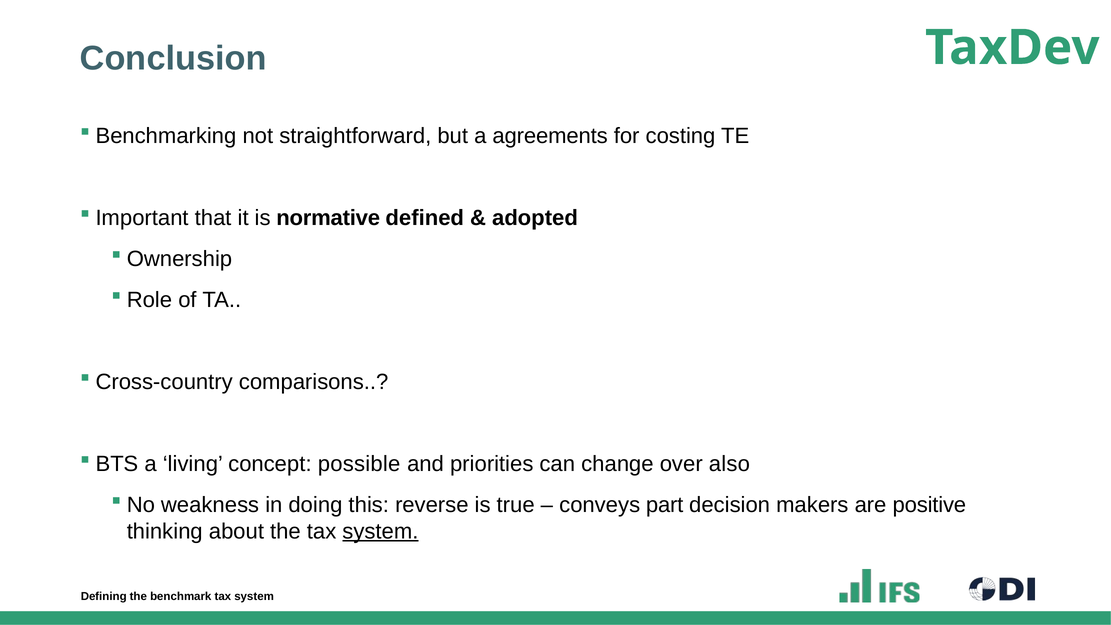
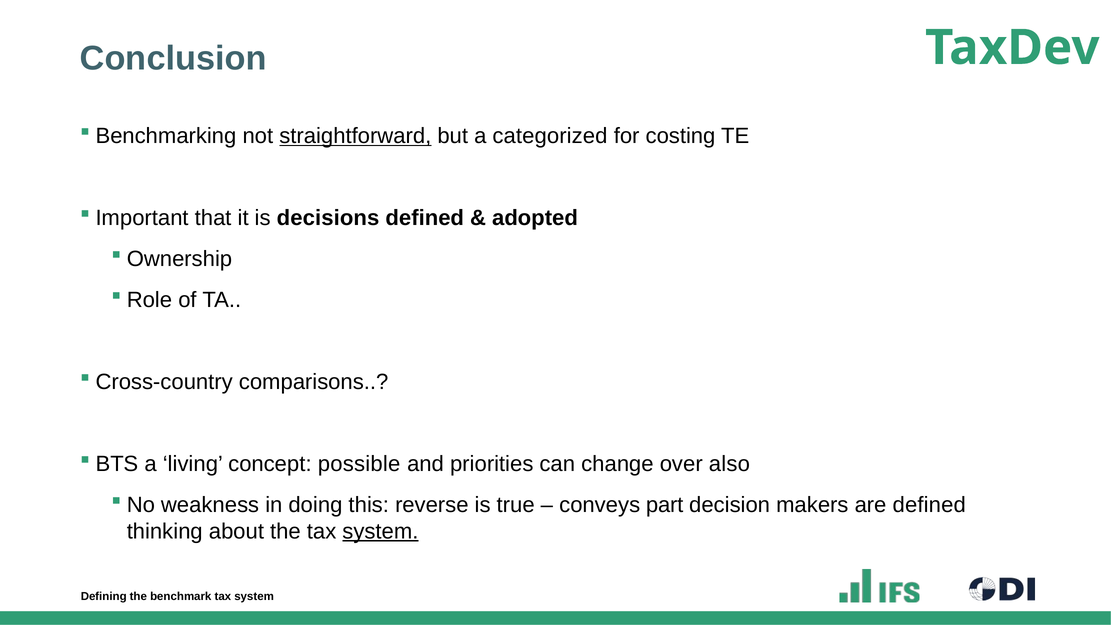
straightforward underline: none -> present
agreements: agreements -> categorized
normative: normative -> decisions
are positive: positive -> defined
